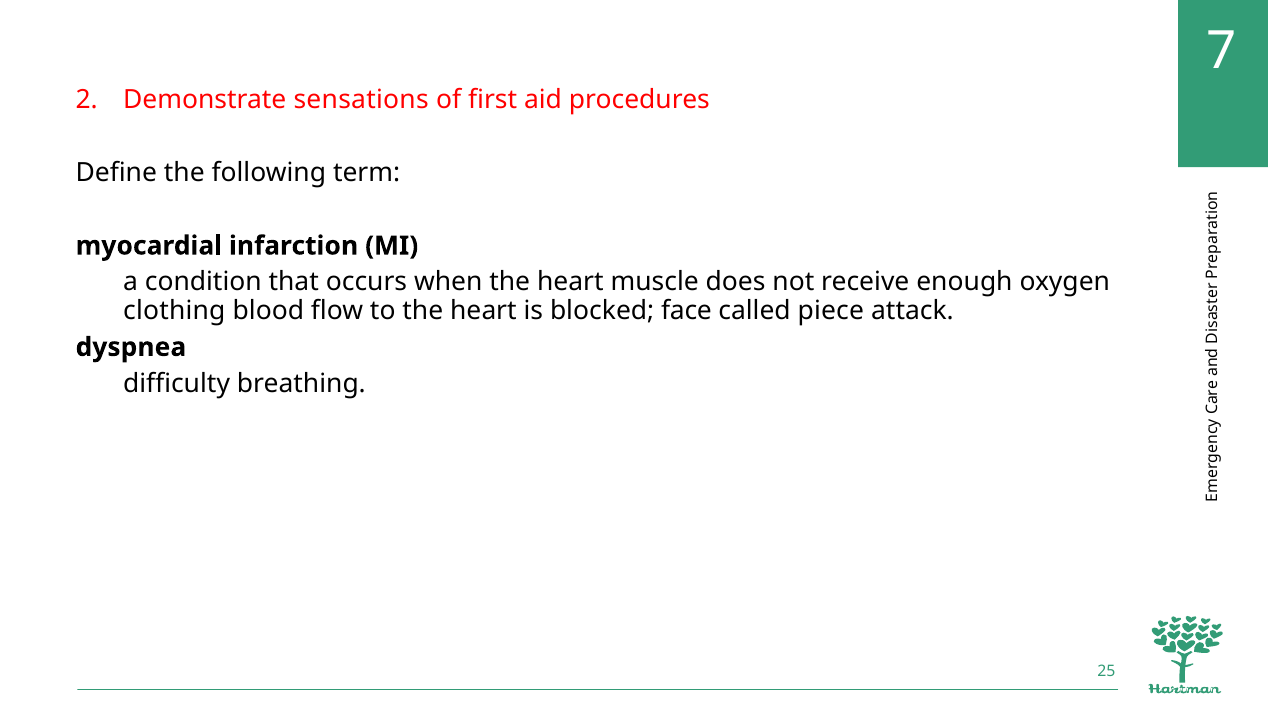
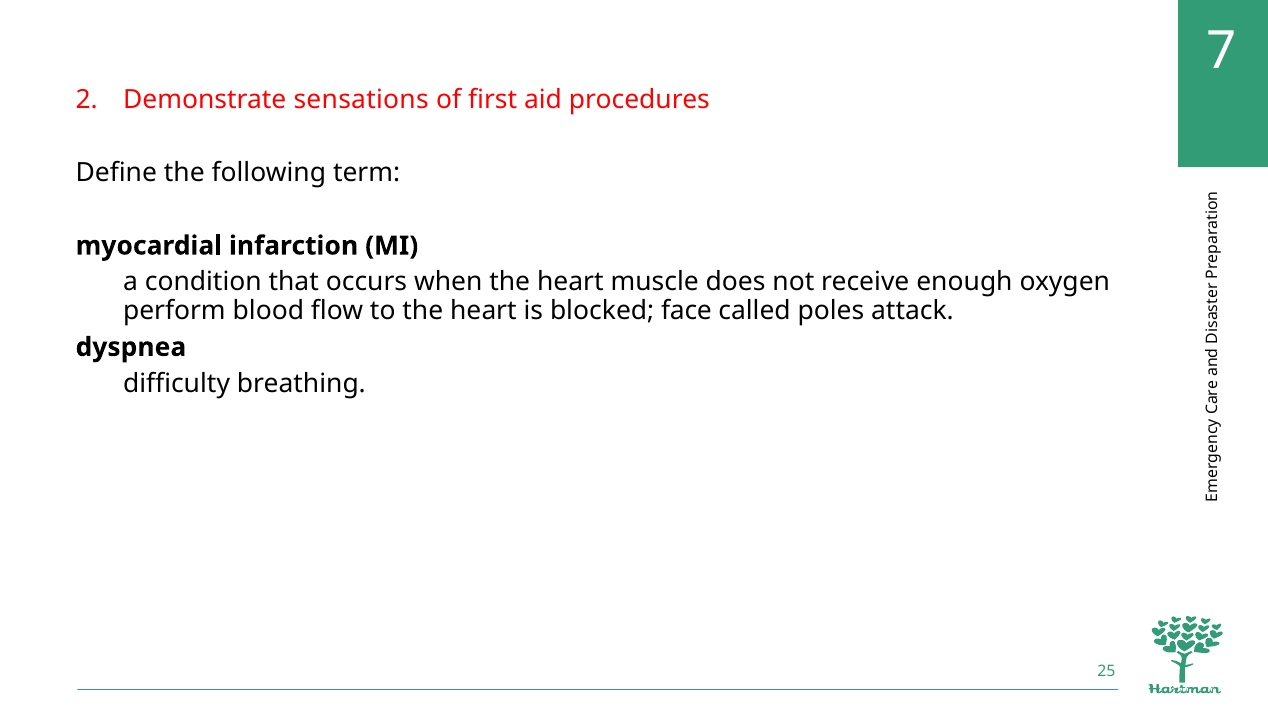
clothing: clothing -> perform
piece: piece -> poles
